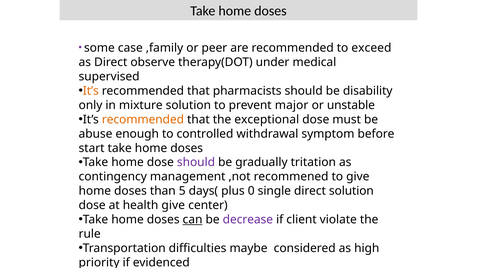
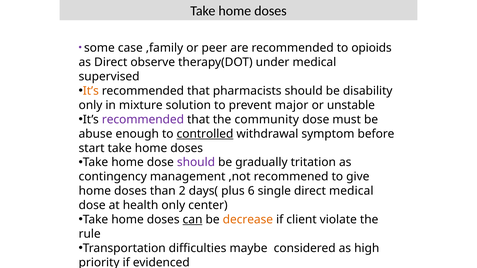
exceed: exceed -> opioids
recommended at (143, 120) colour: orange -> purple
exceptional: exceptional -> community
controlled underline: none -> present
5: 5 -> 2
0: 0 -> 6
direct solution: solution -> medical
health give: give -> only
decrease colour: purple -> orange
